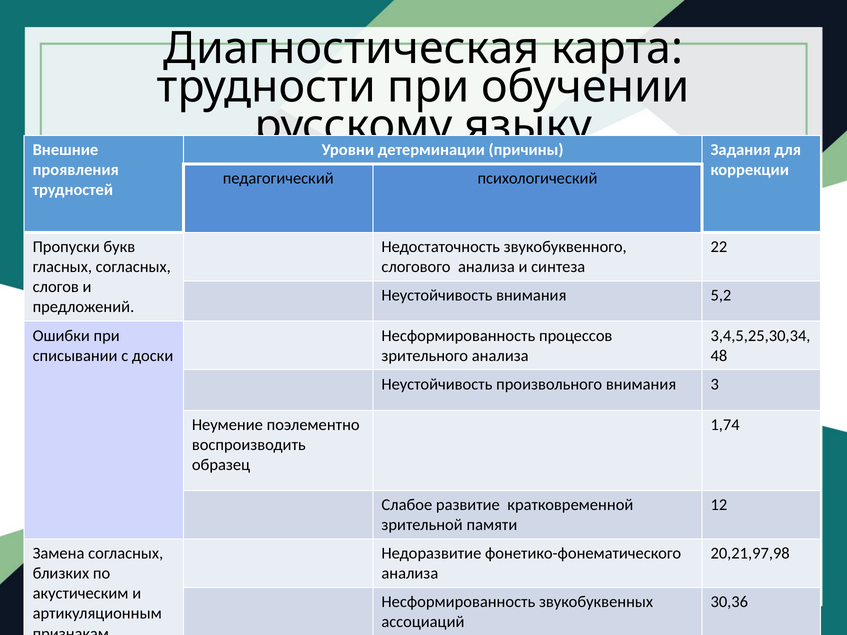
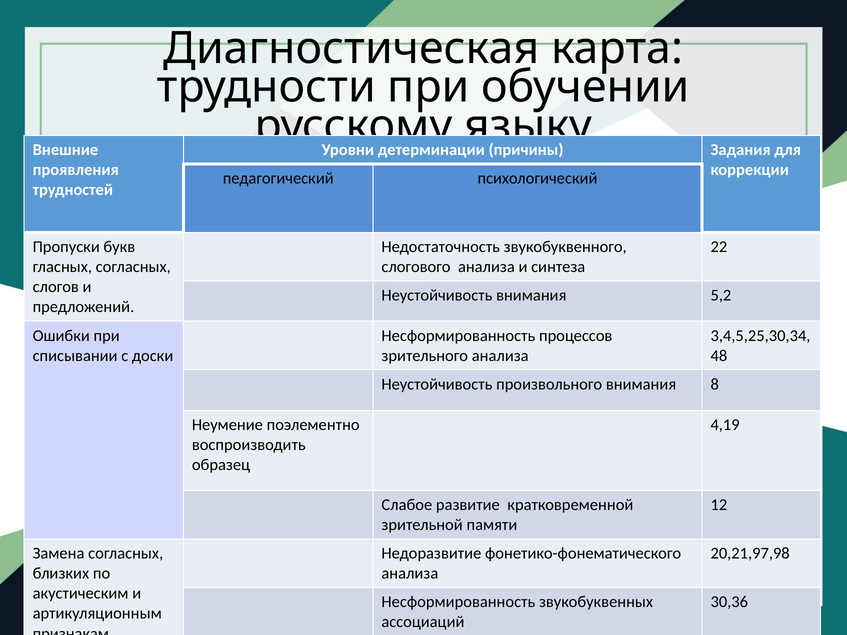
3: 3 -> 8
1,74: 1,74 -> 4,19
